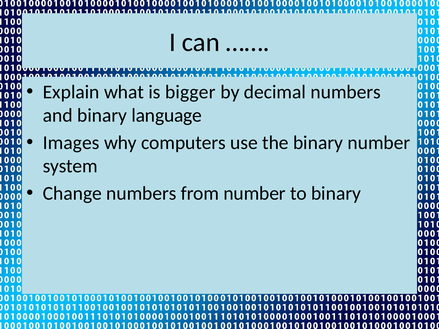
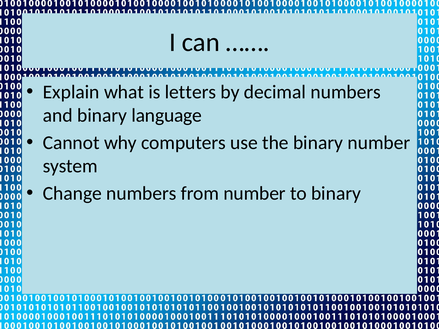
bigger: bigger -> letters
Images: Images -> Cannot
